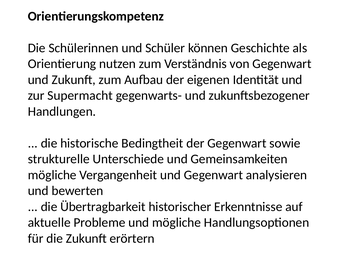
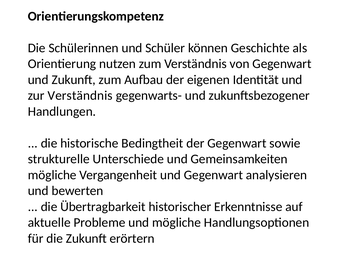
zur Supermacht: Supermacht -> Verständnis
